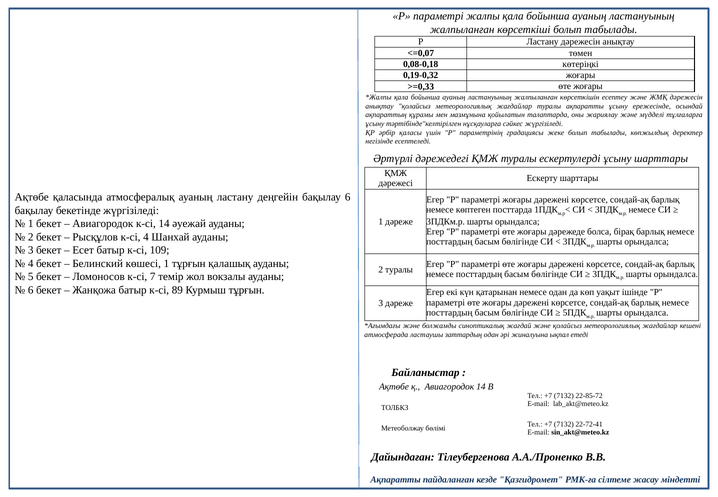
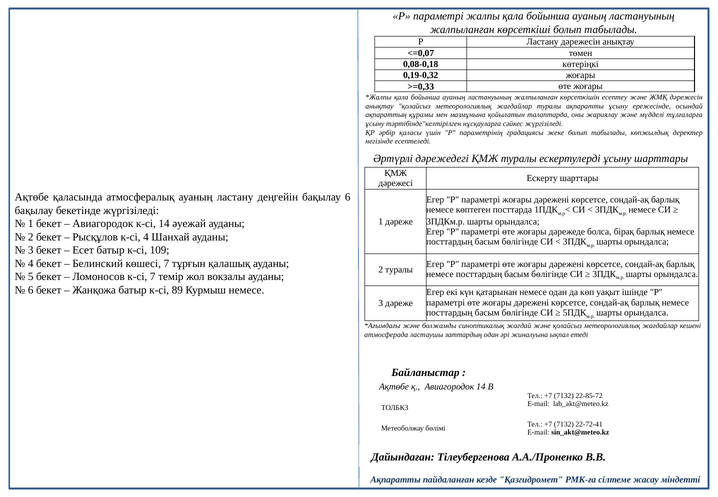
көшесі 1: 1 -> 7
Курмыш тұрғын: тұрғын -> немесе
